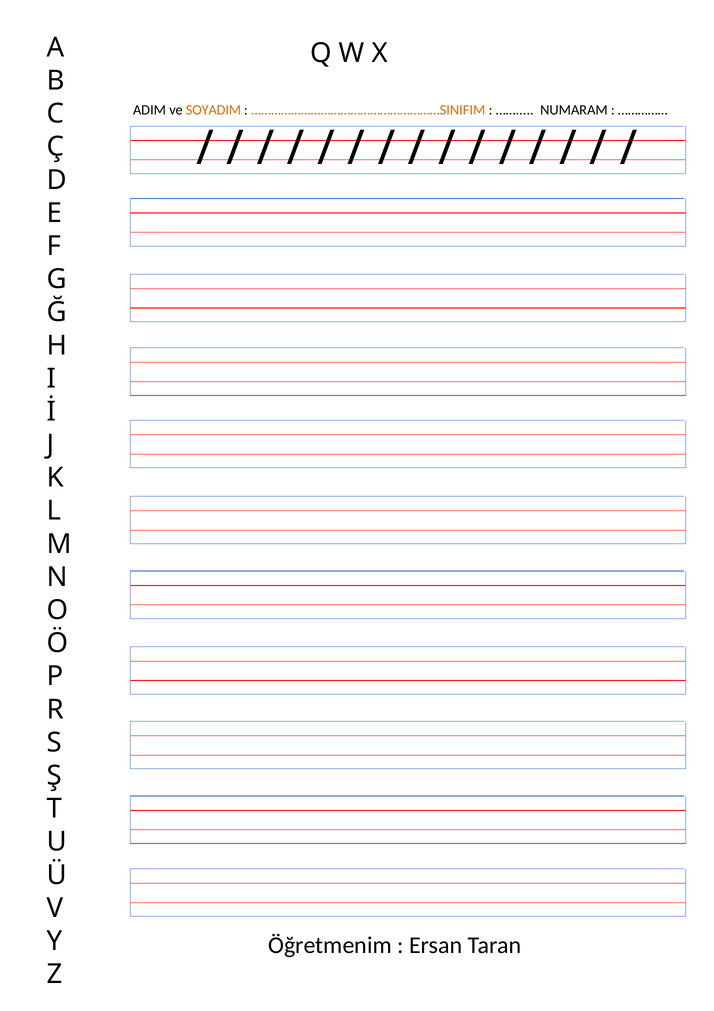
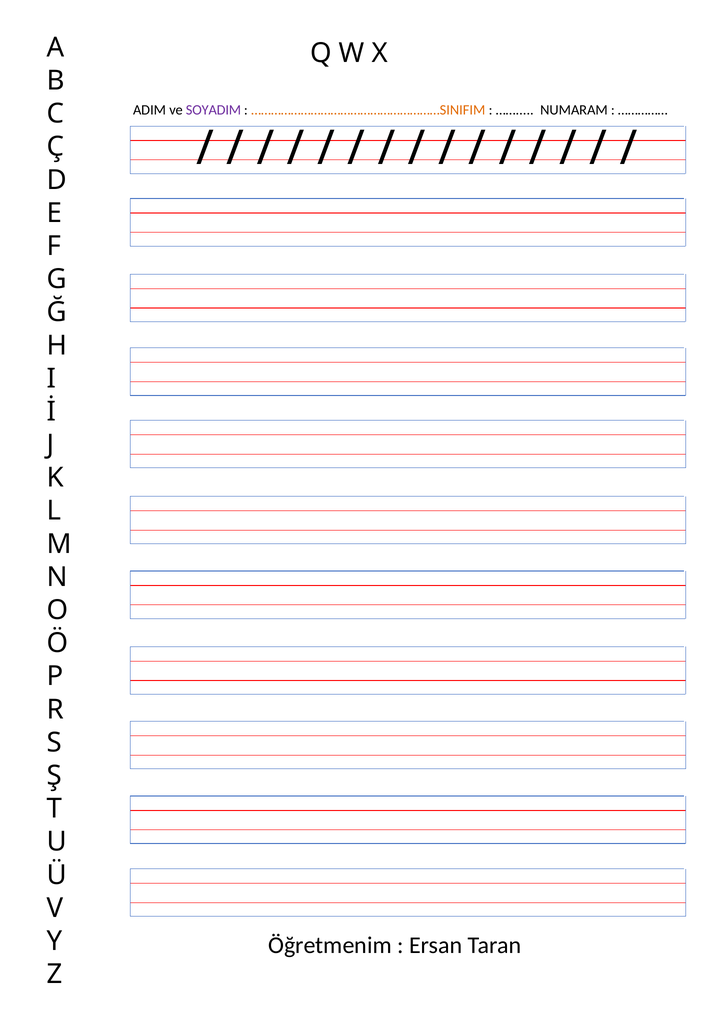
SOYADIM colour: orange -> purple
